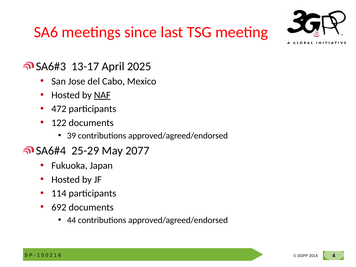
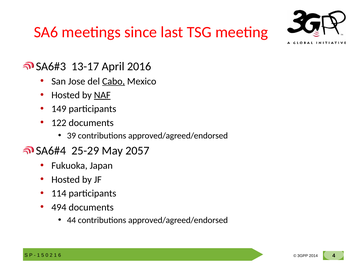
2025: 2025 -> 2016
Cabo underline: none -> present
472: 472 -> 149
2077: 2077 -> 2057
692: 692 -> 494
